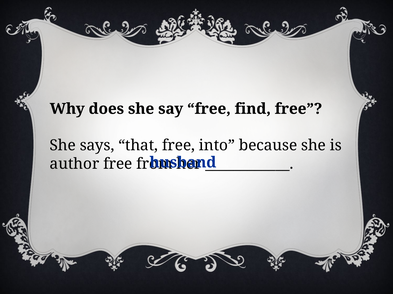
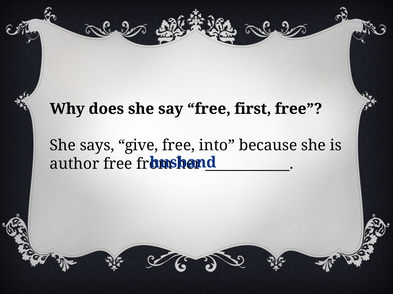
find: find -> first
that: that -> give
